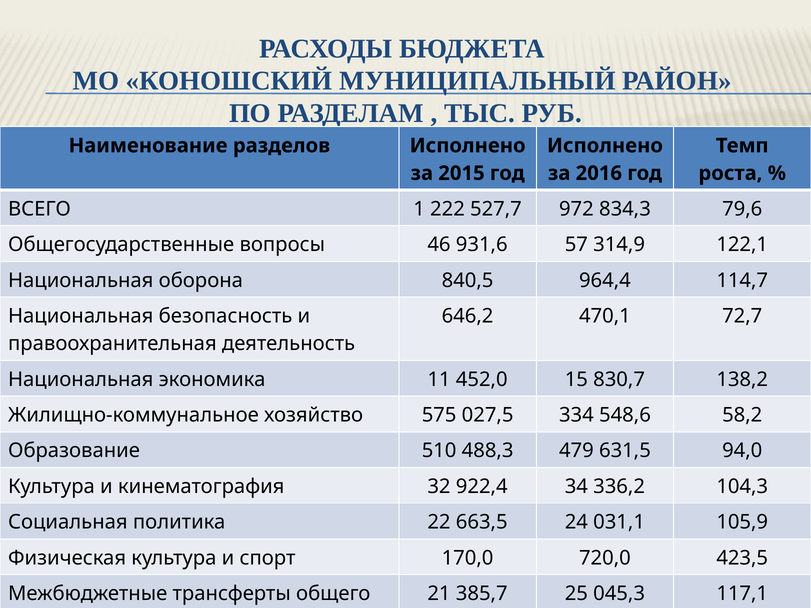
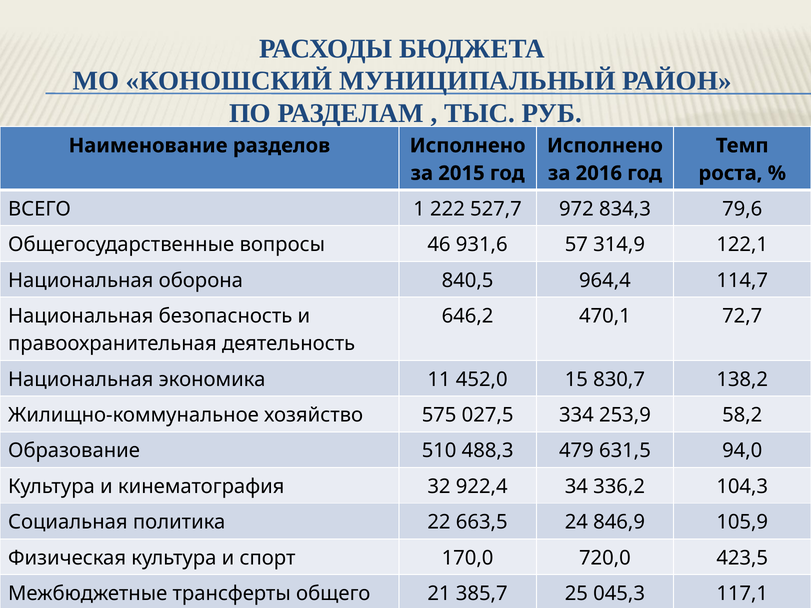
548,6: 548,6 -> 253,9
031,1: 031,1 -> 846,9
